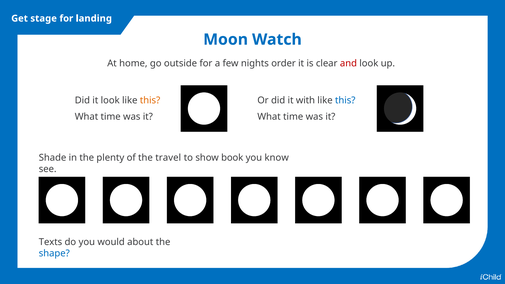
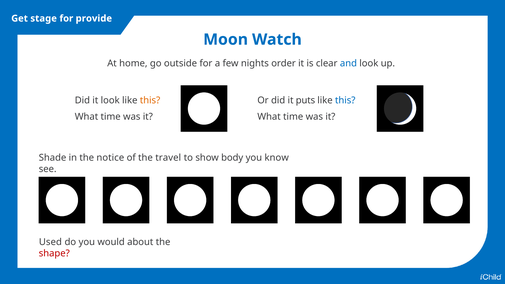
landing: landing -> provide
and colour: red -> blue
with: with -> puts
plenty: plenty -> notice
book: book -> body
Texts: Texts -> Used
shape colour: blue -> red
